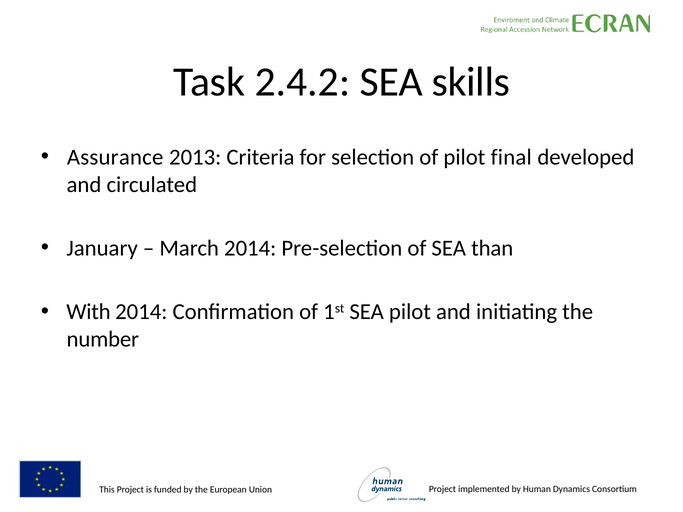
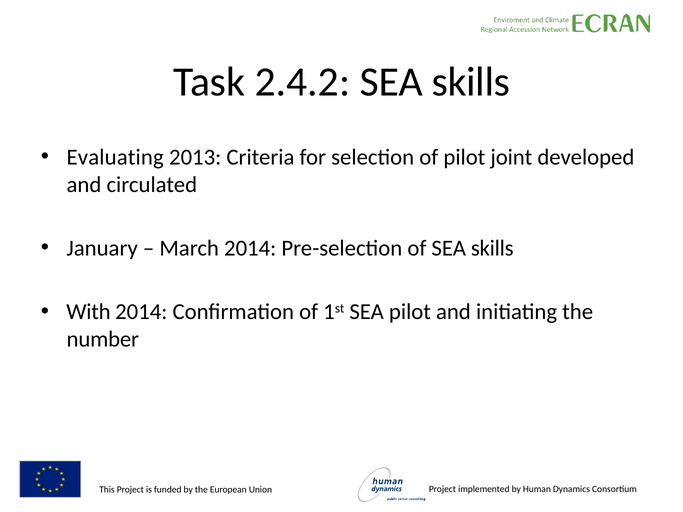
Assurance: Assurance -> Evaluating
final: final -> joint
of SEA than: than -> skills
